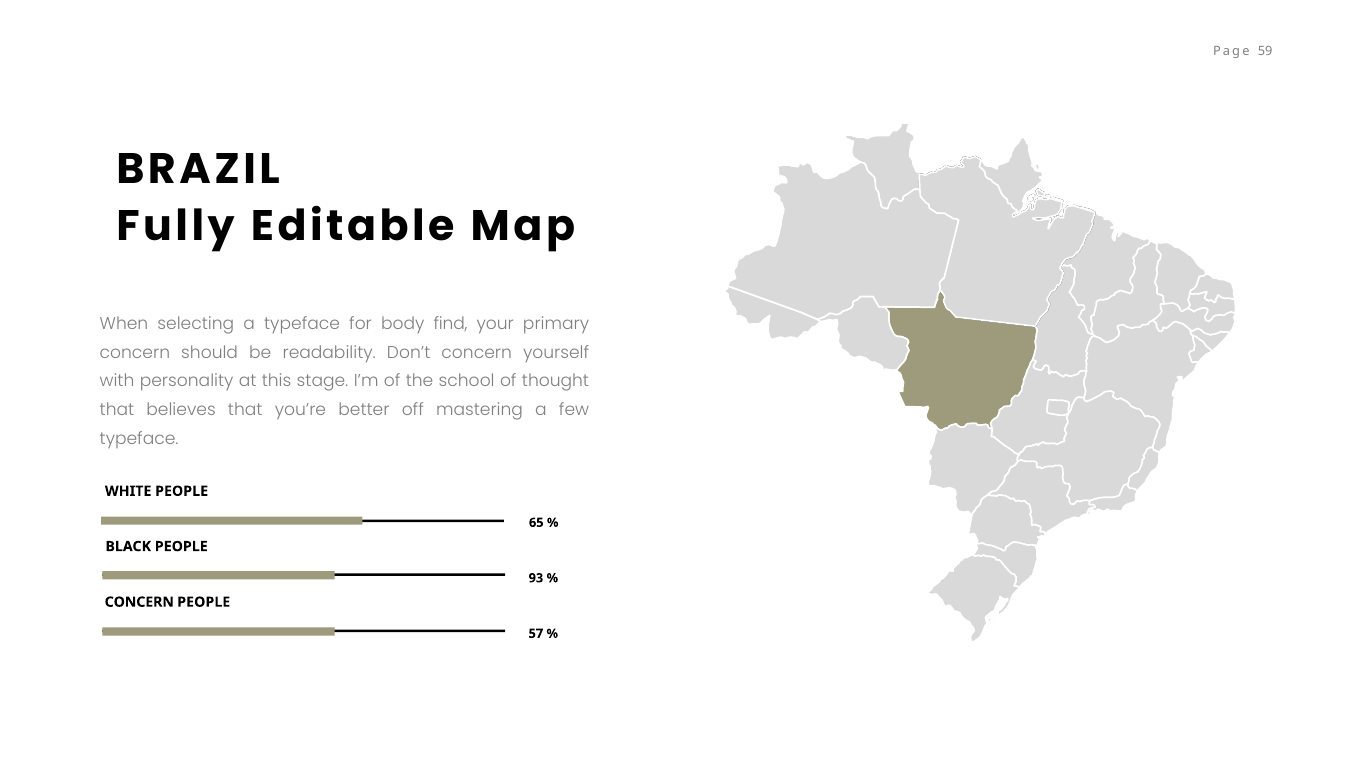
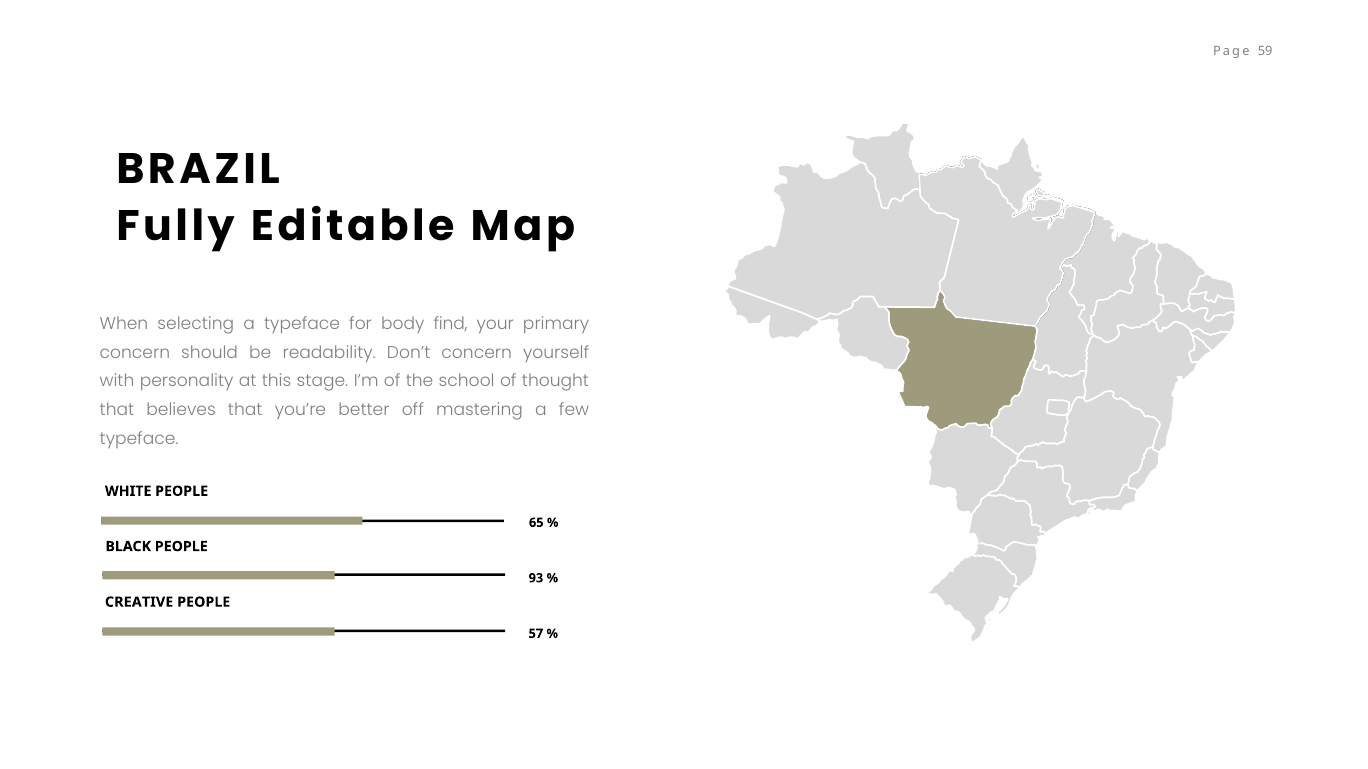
CONCERN at (139, 603): CONCERN -> CREATIVE
